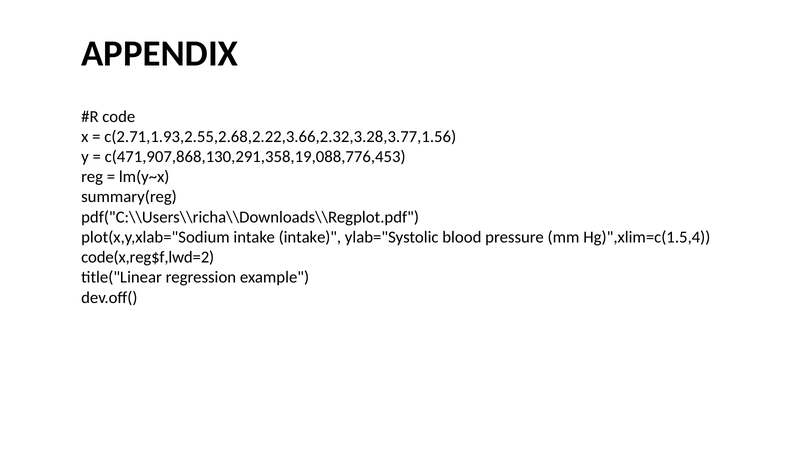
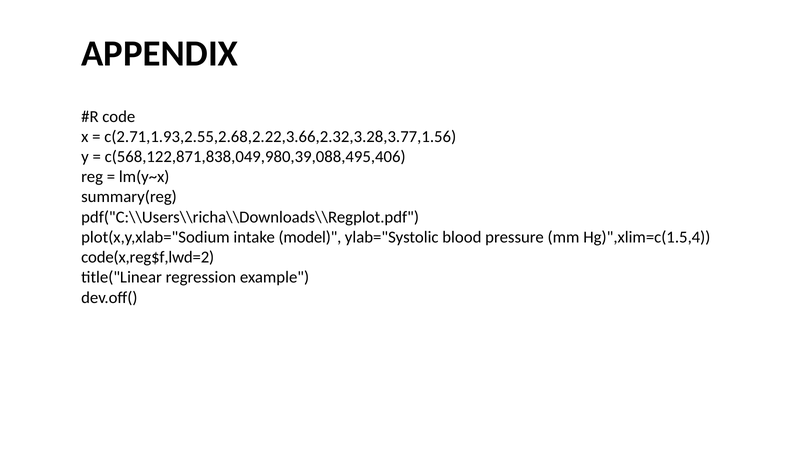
c(471,907,868,130,291,358,19,088,776,453: c(471,907,868,130,291,358,19,088,776,453 -> c(568,122,871,838,049,980,39,088,495,406
intake intake: intake -> model
